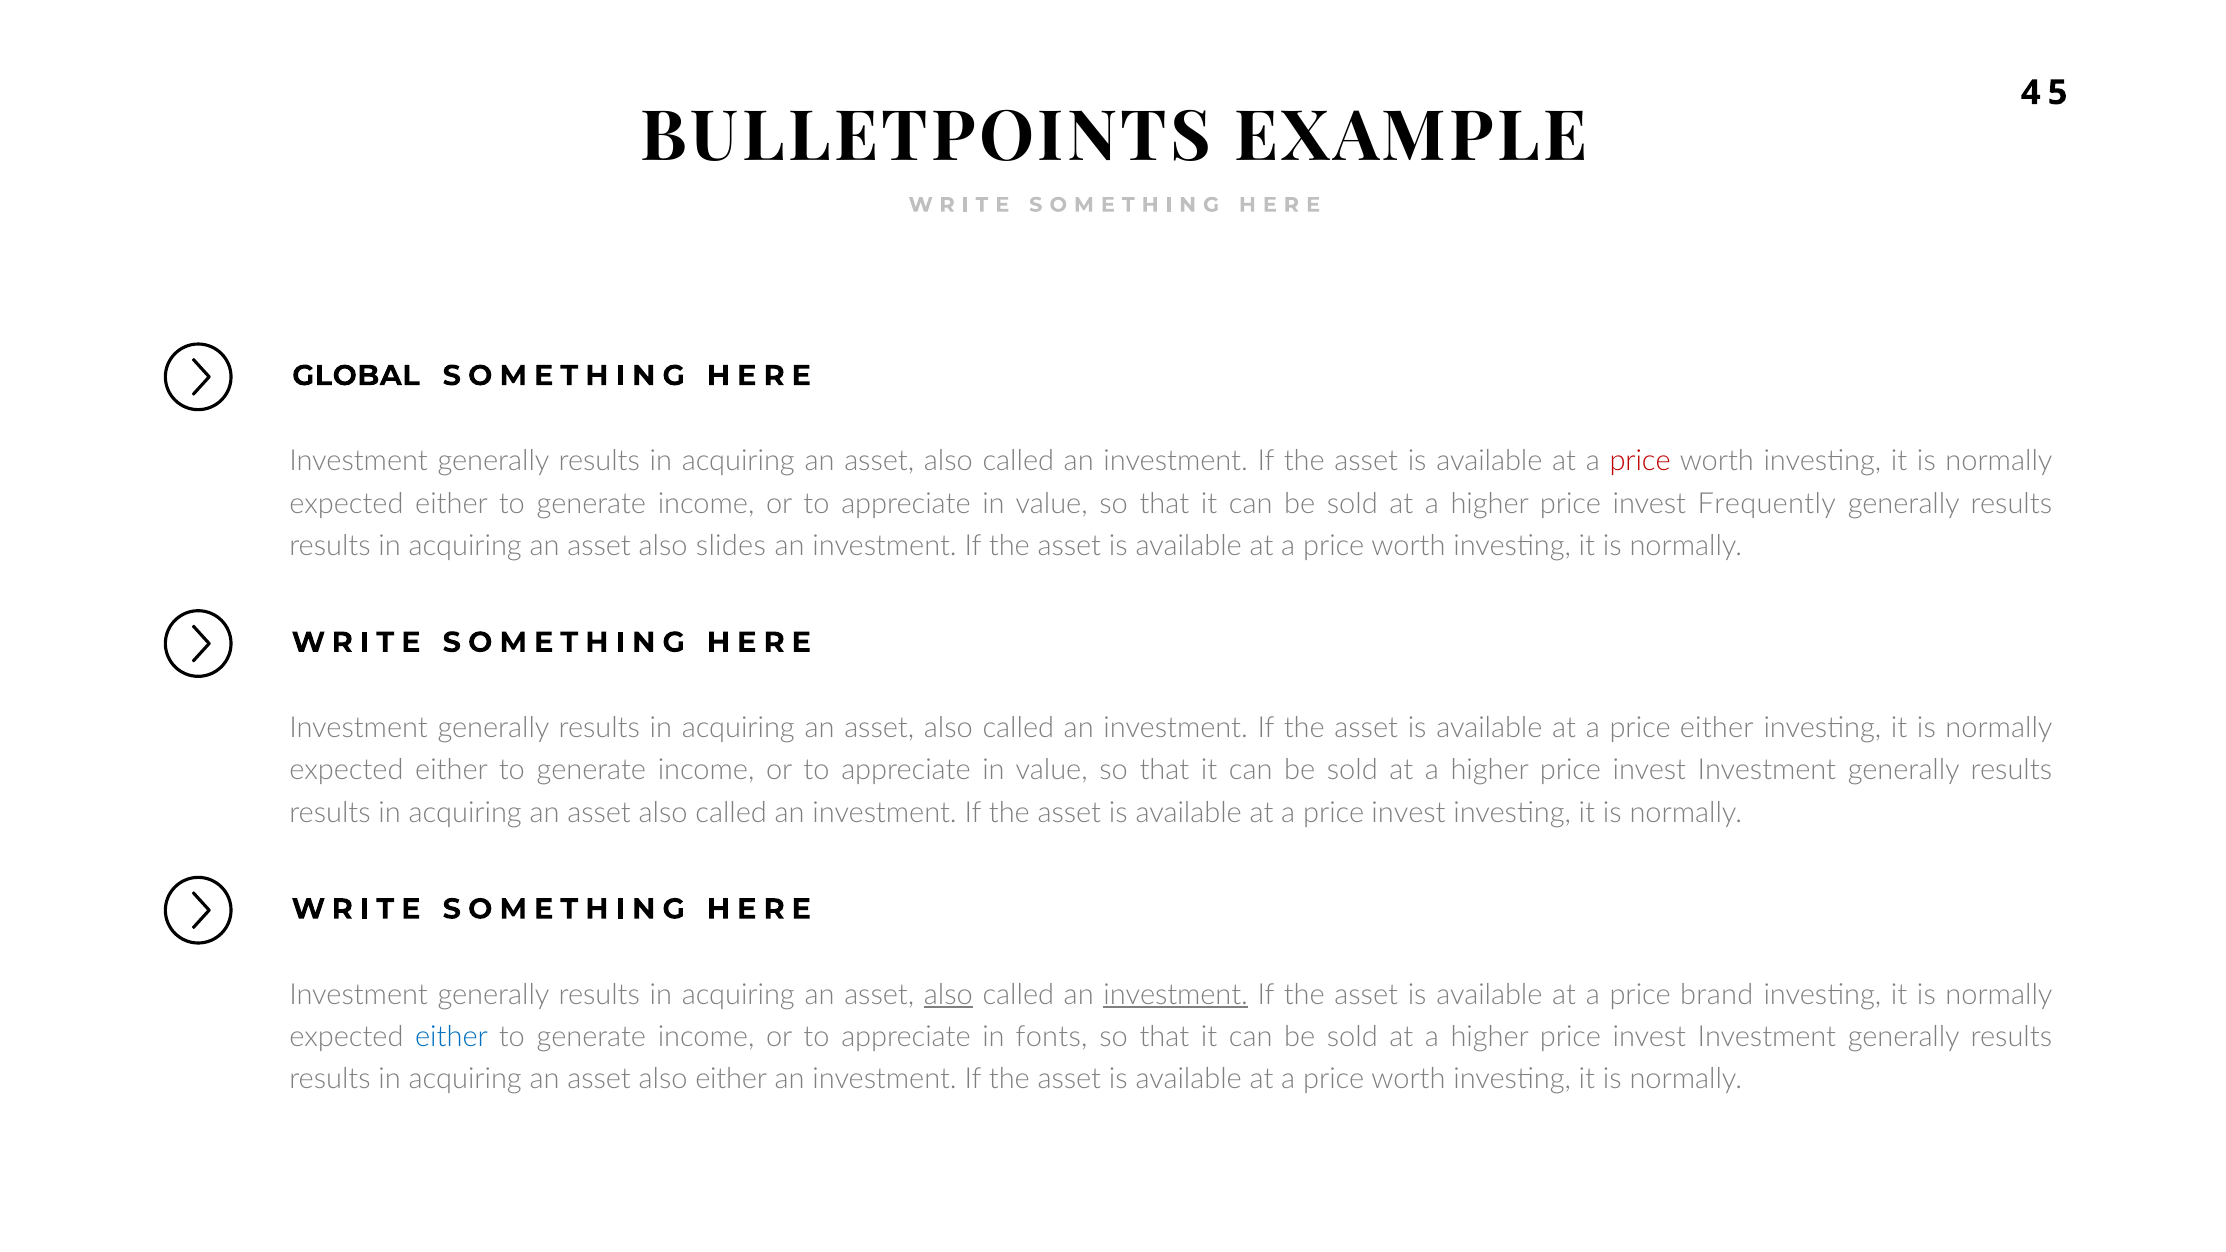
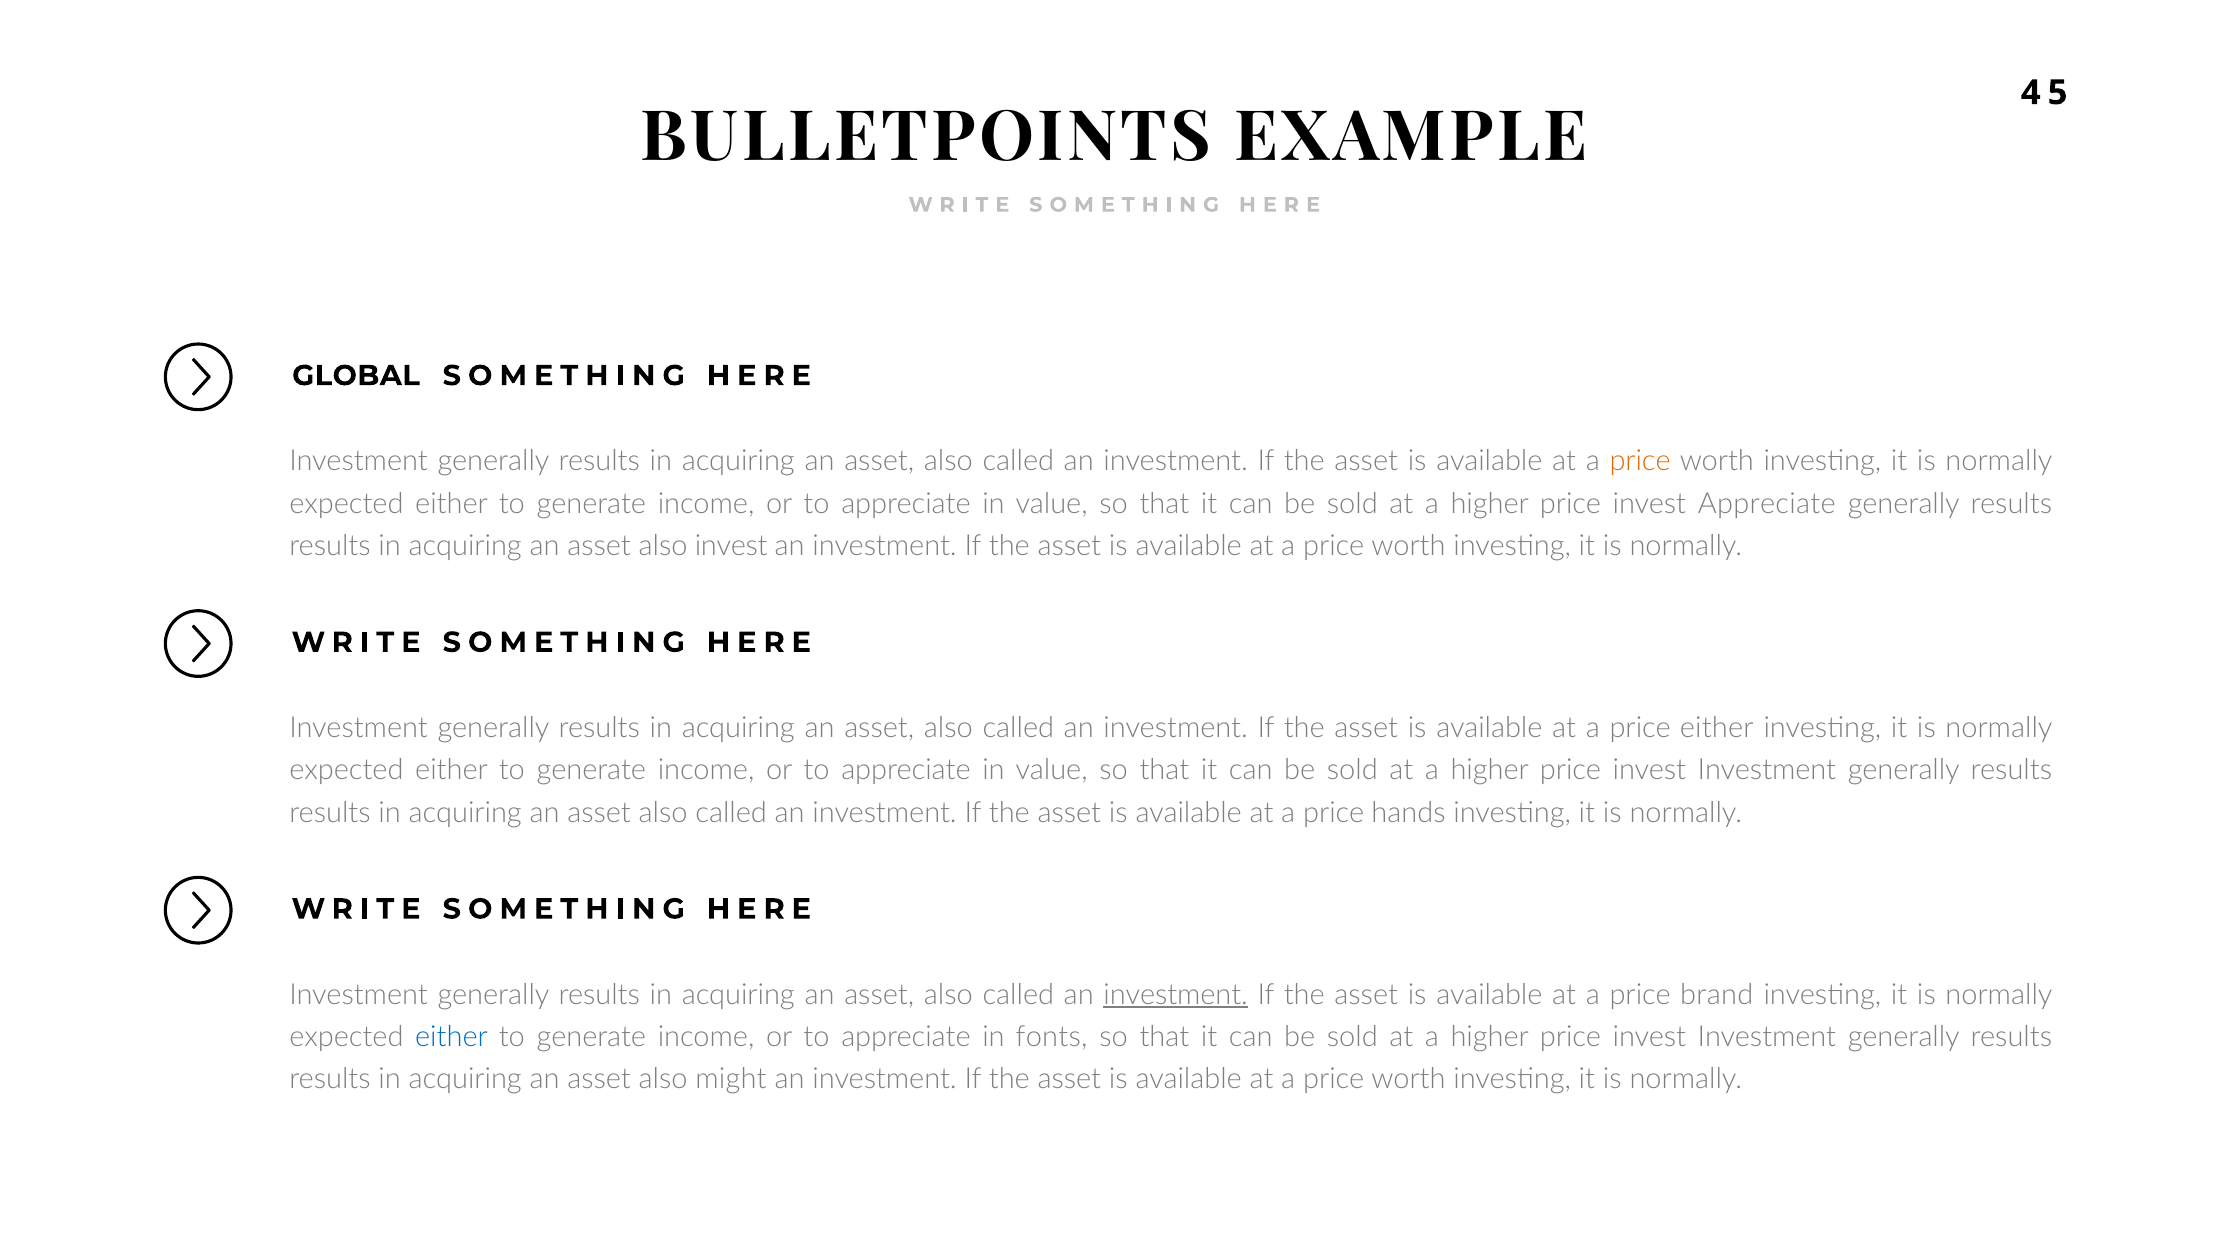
price at (1640, 462) colour: red -> orange
invest Frequently: Frequently -> Appreciate
also slides: slides -> invest
a price invest: invest -> hands
also at (948, 995) underline: present -> none
also either: either -> might
